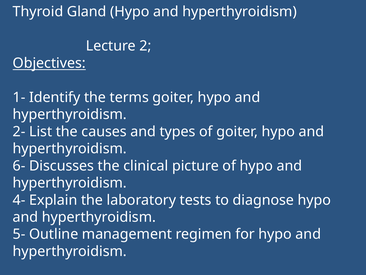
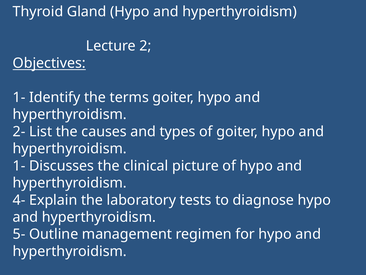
6- at (19, 166): 6- -> 1-
